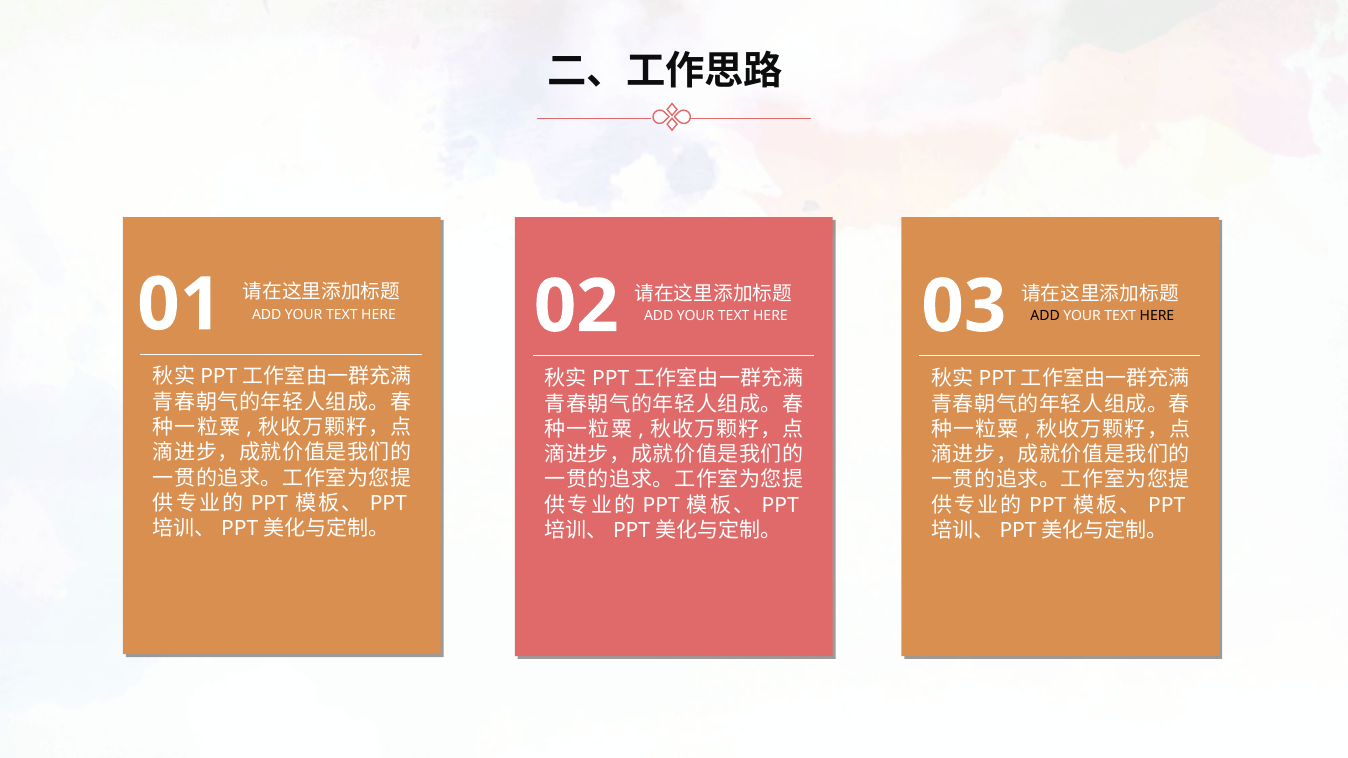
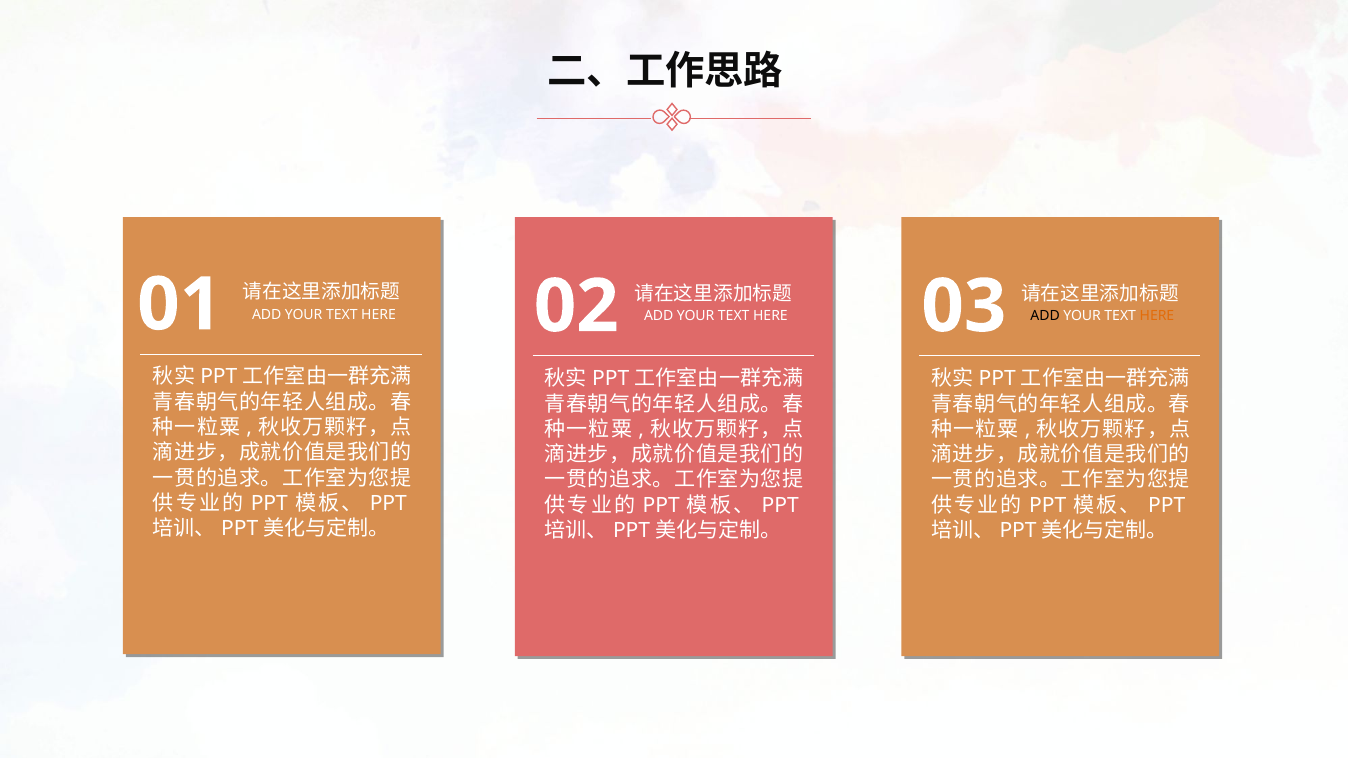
HERE at (1157, 316) colour: black -> orange
